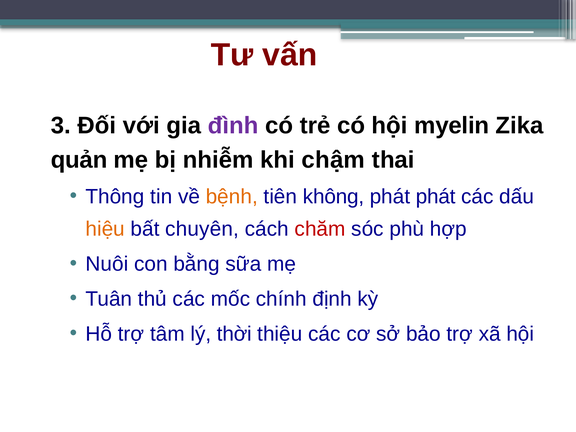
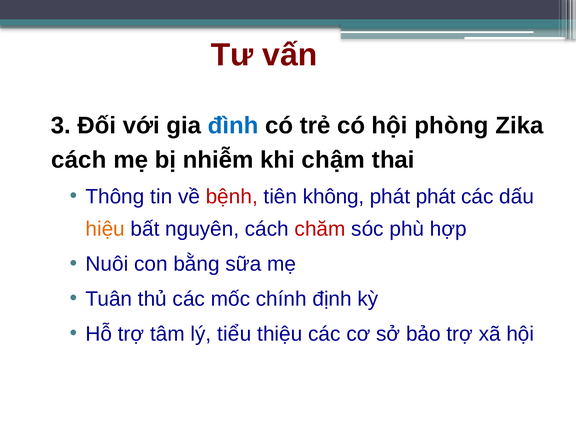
đình colour: purple -> blue
myelin: myelin -> phòng
quản at (79, 160): quản -> cách
bệnh colour: orange -> red
chuyên: chuyên -> nguyên
thời: thời -> tiểu
